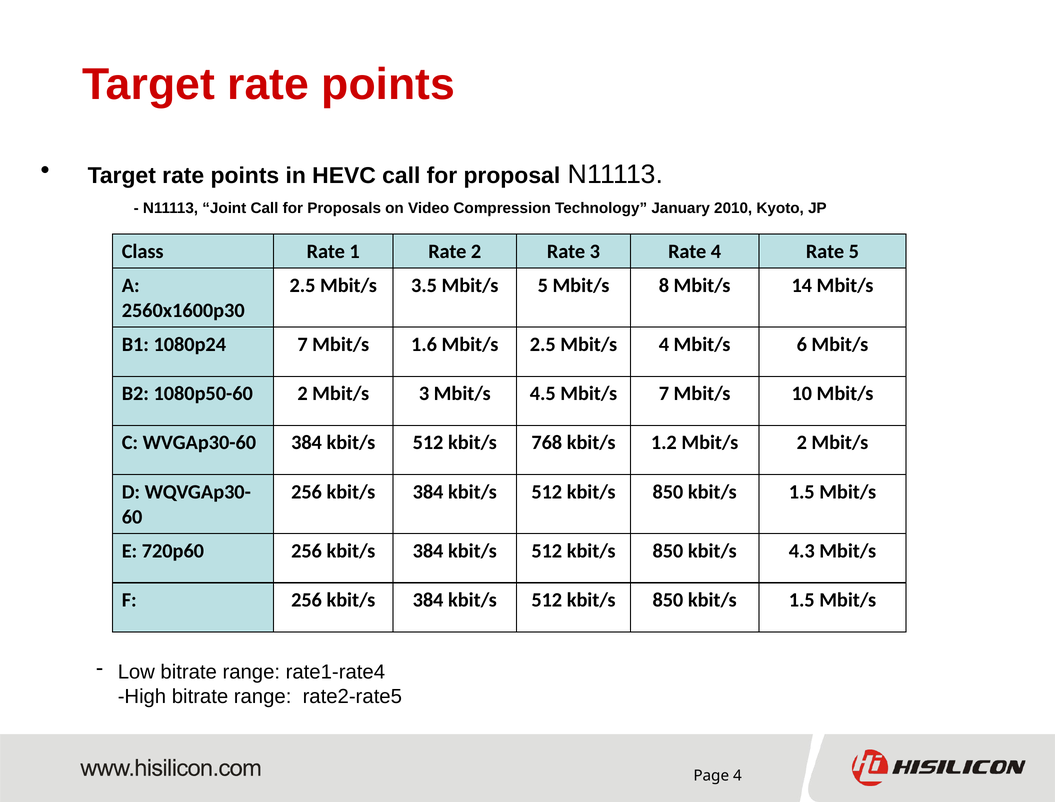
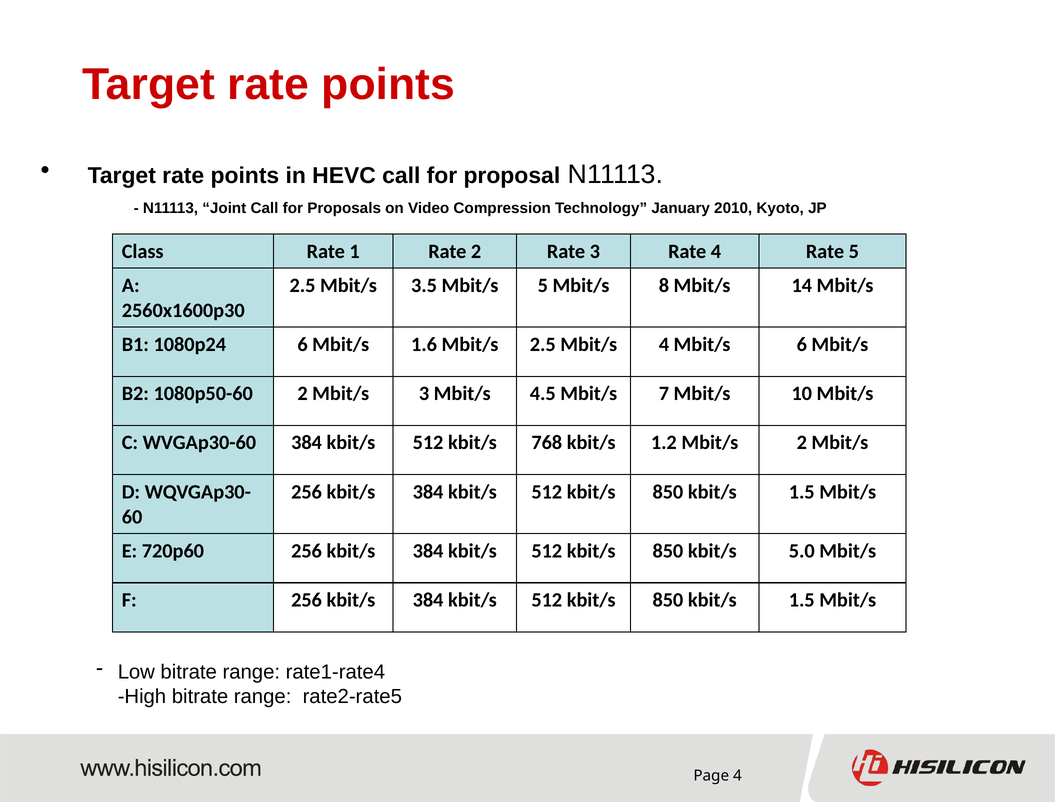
1080p24 7: 7 -> 6
4.3: 4.3 -> 5.0
